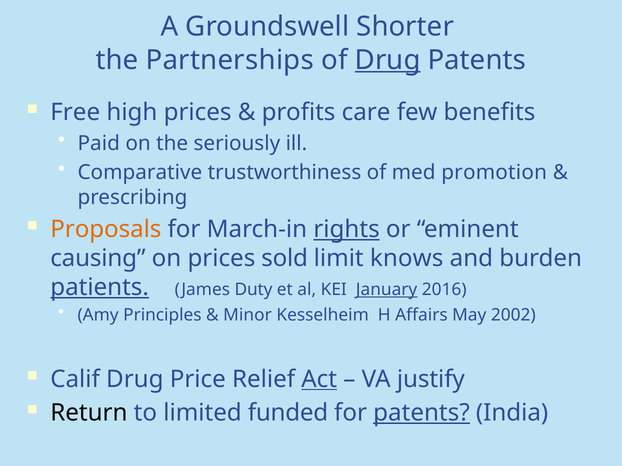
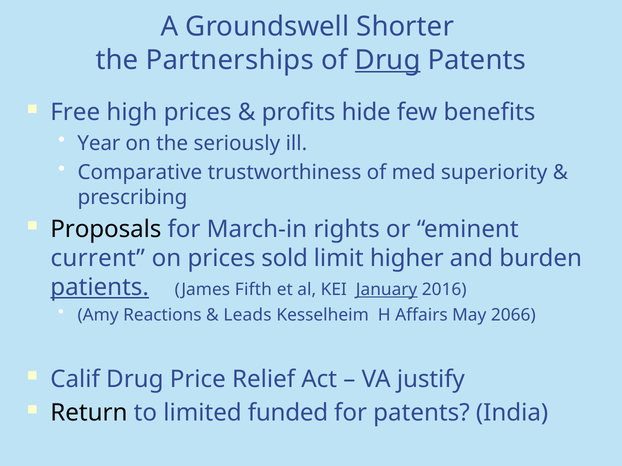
care: care -> hide
Paid: Paid -> Year
promotion: promotion -> superiority
Proposals colour: orange -> black
rights underline: present -> none
causing: causing -> current
knows: knows -> higher
Duty: Duty -> Fifth
Principles: Principles -> Reactions
Minor: Minor -> Leads
2002: 2002 -> 2066
Act underline: present -> none
patents at (422, 413) underline: present -> none
